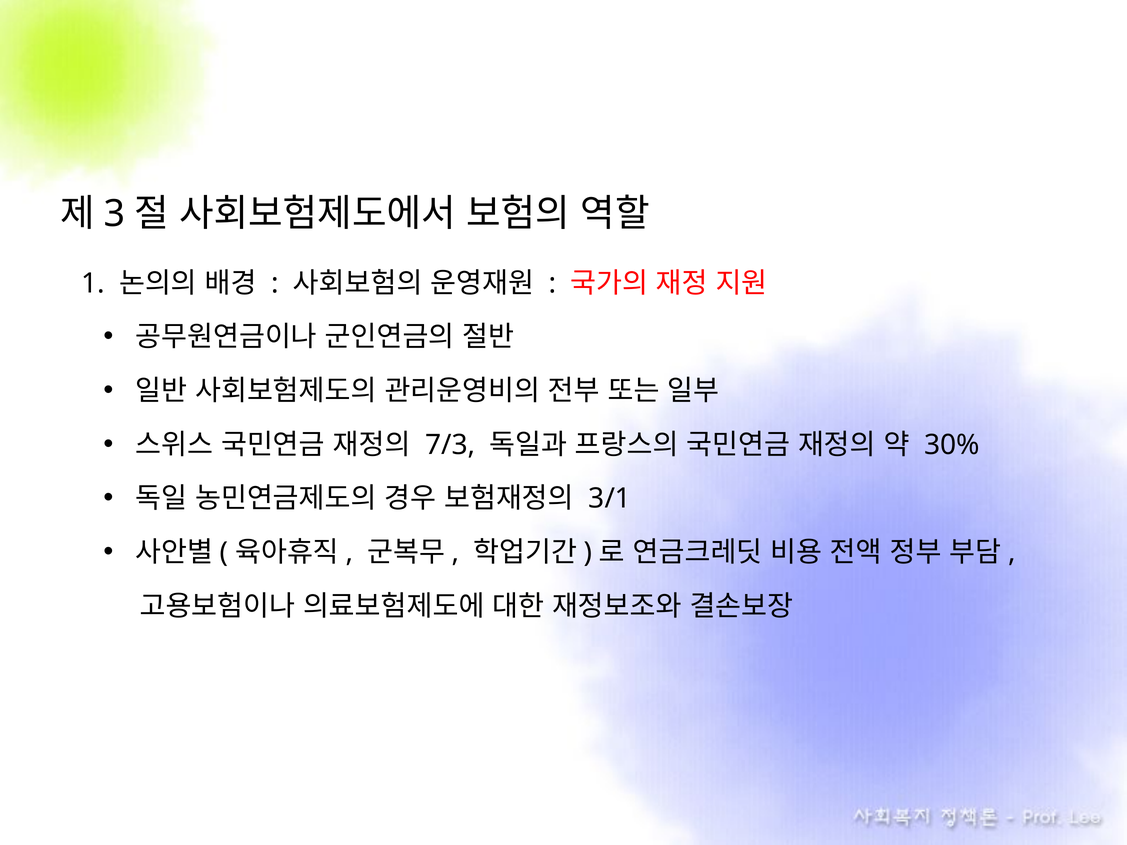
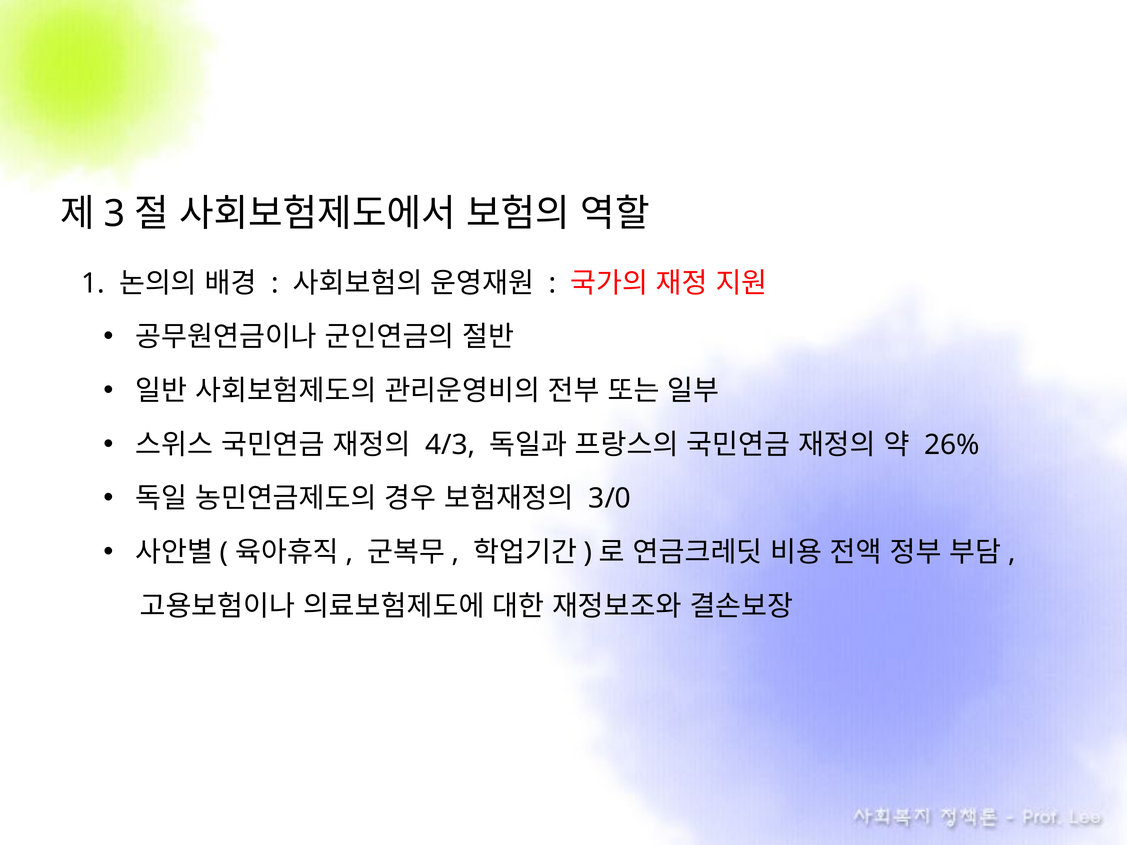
7/3: 7/3 -> 4/3
30%: 30% -> 26%
3/1: 3/1 -> 3/0
